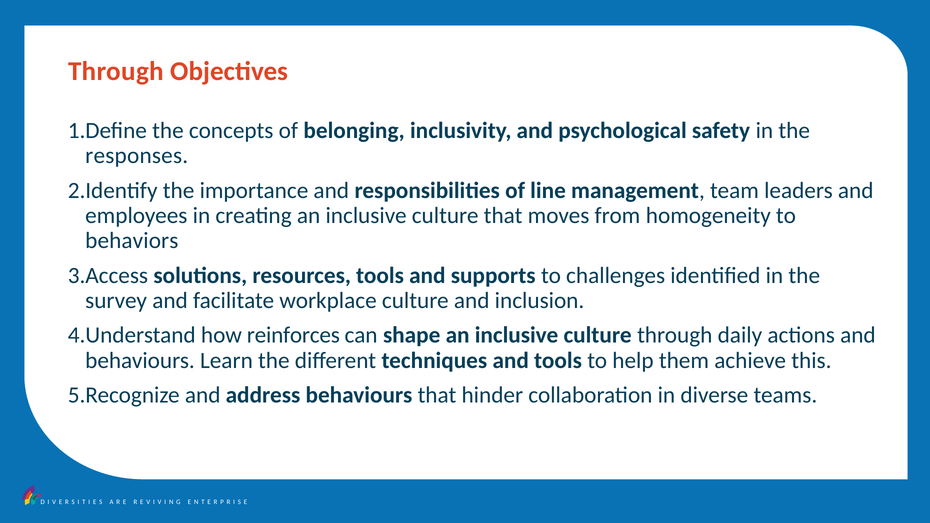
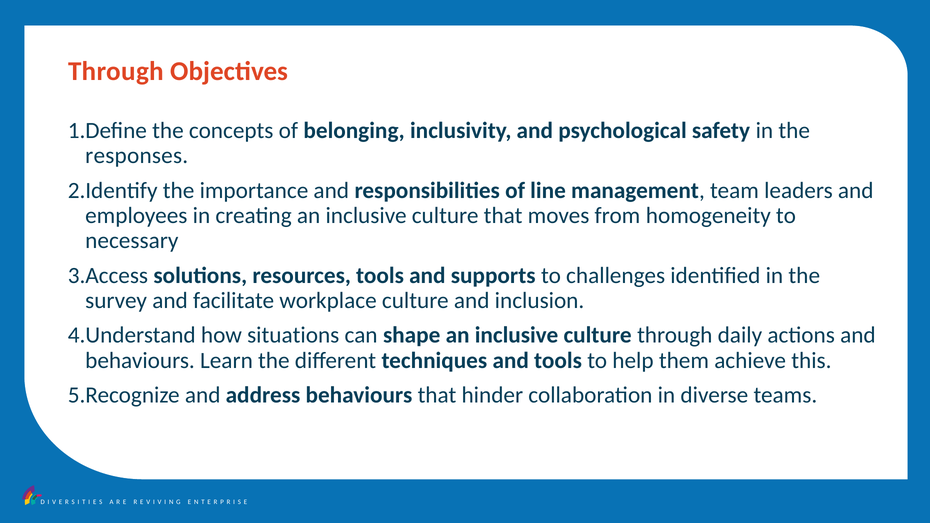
behaviors: behaviors -> necessary
reinforces: reinforces -> situations
